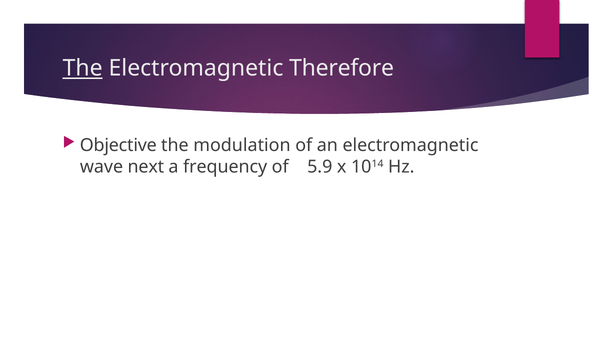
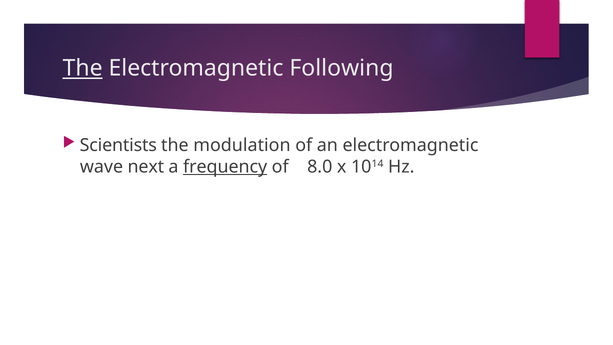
Therefore: Therefore -> Following
Objective: Objective -> Scientists
frequency underline: none -> present
5.9: 5.9 -> 8.0
